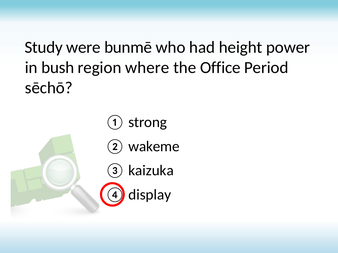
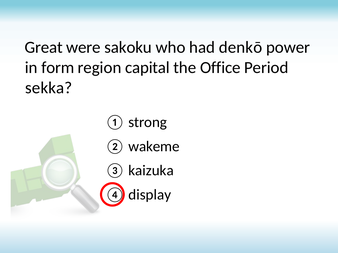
Study: Study -> Great
bunmē: bunmē -> sakoku
height: height -> denkō
bush: bush -> form
where: where -> capital
sēchō: sēchō -> sekka
